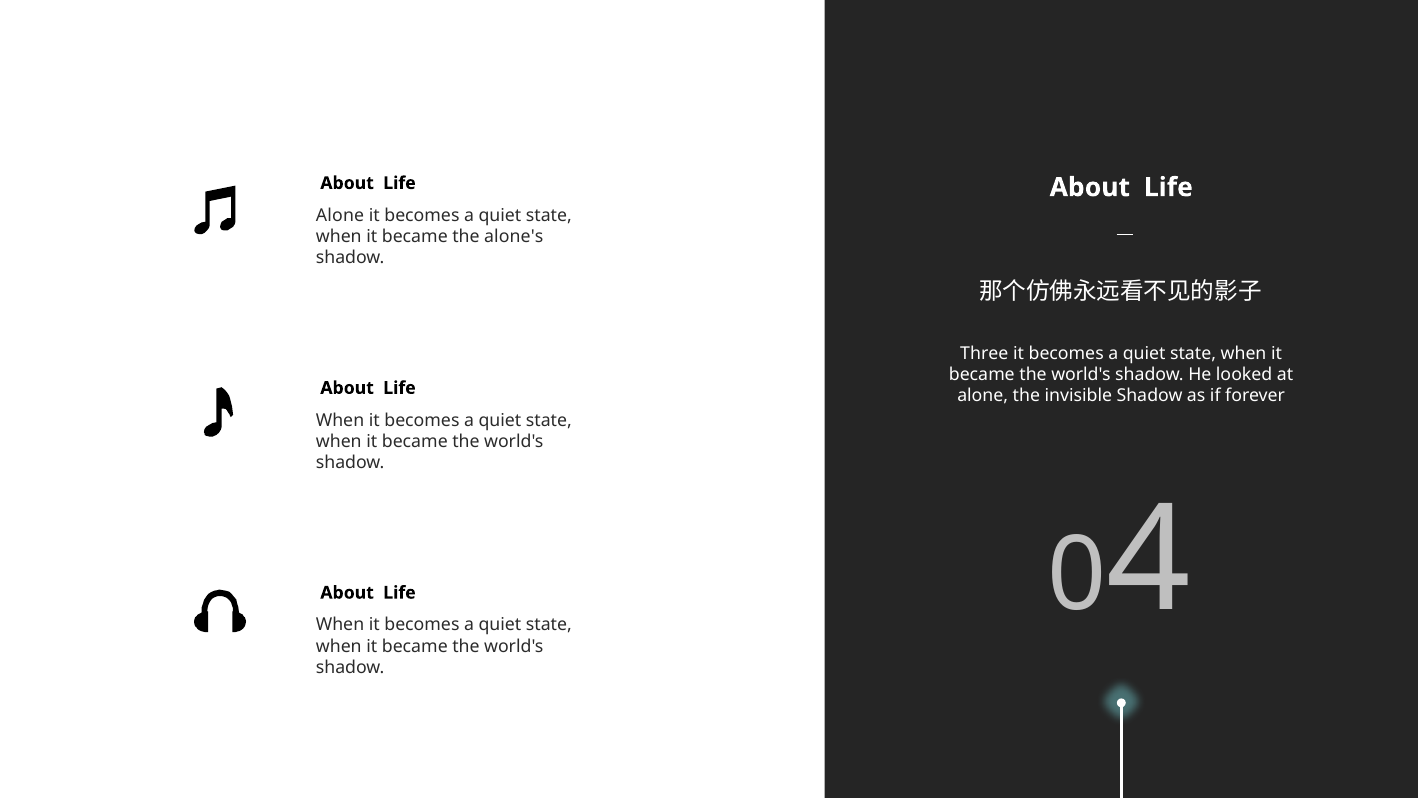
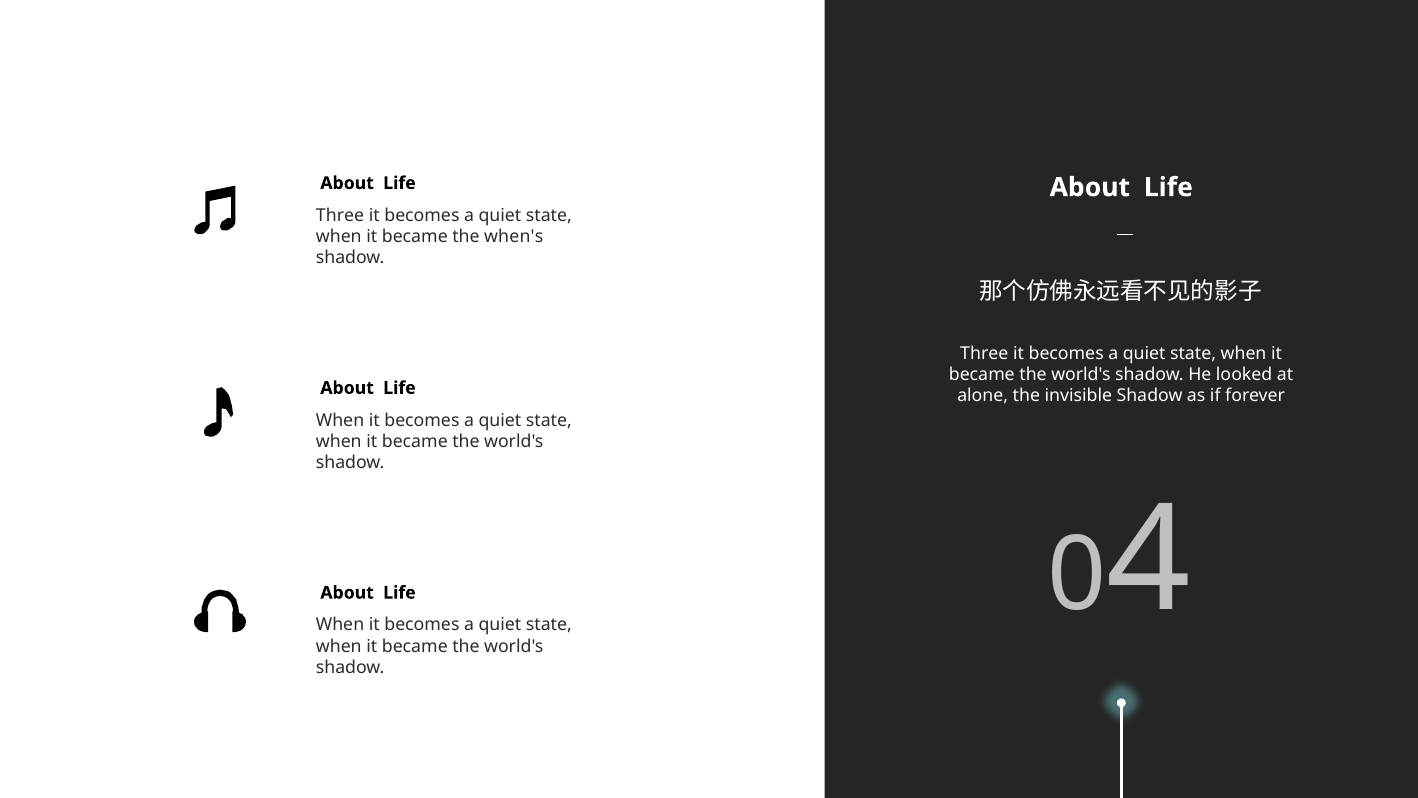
Alone at (340, 215): Alone -> Three
alone's: alone's -> when's
